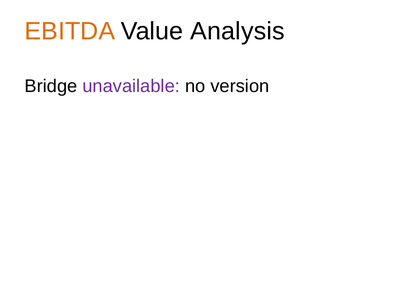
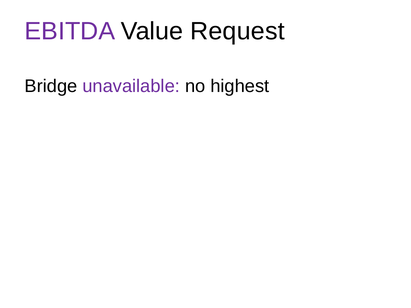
EBITDA colour: orange -> purple
Analysis: Analysis -> Request
version: version -> highest
